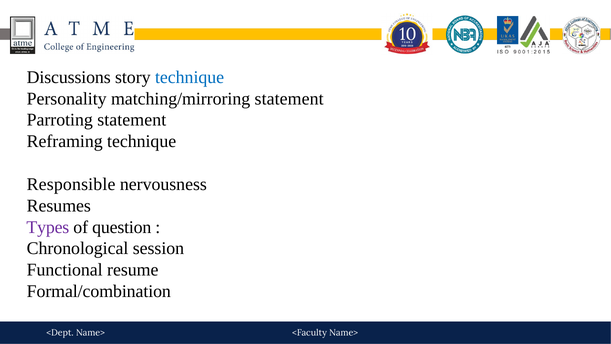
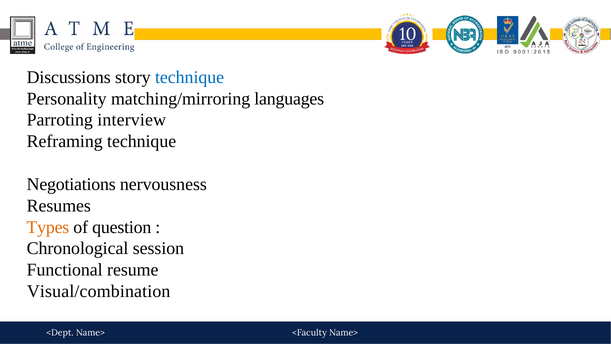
matching/mirroring statement: statement -> languages
Parroting statement: statement -> interview
Responsible: Responsible -> Negotiations
Types colour: purple -> orange
Formal/combination: Formal/combination -> Visual/combination
